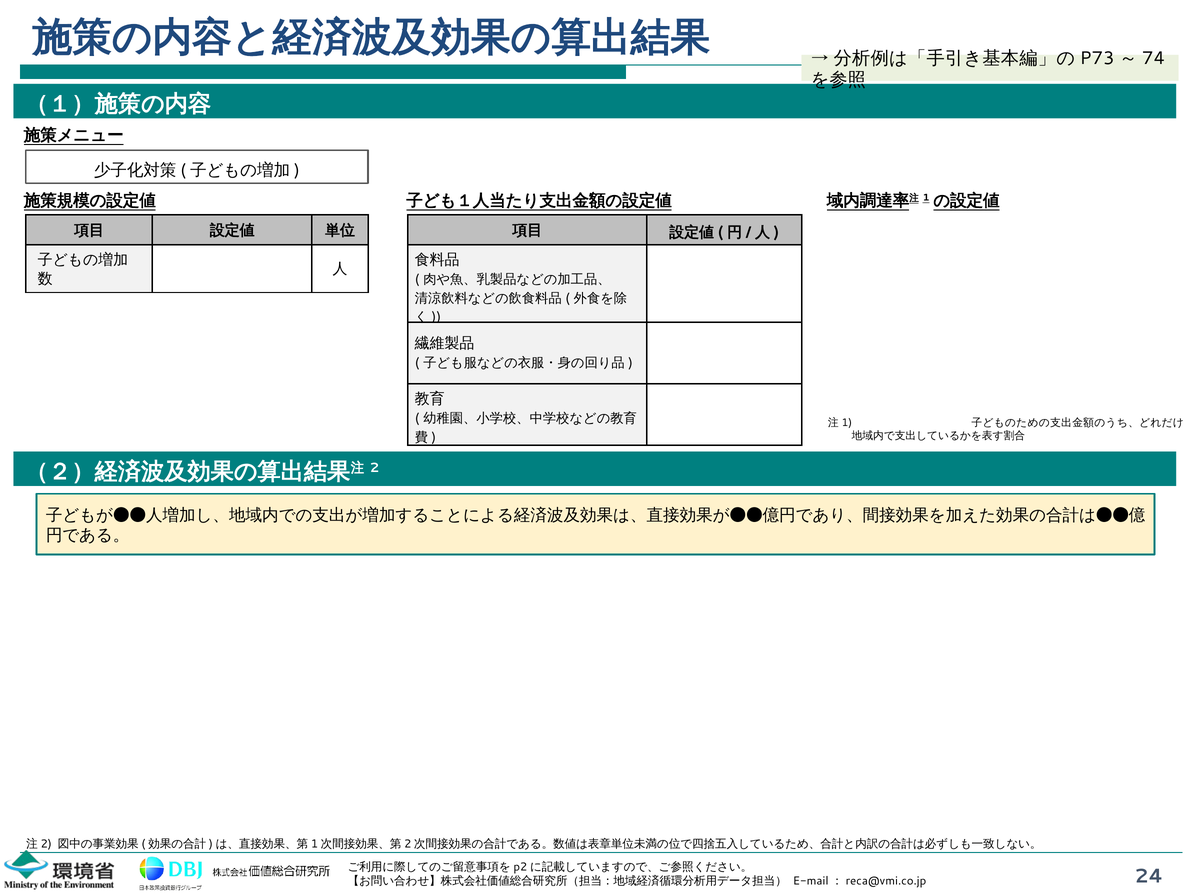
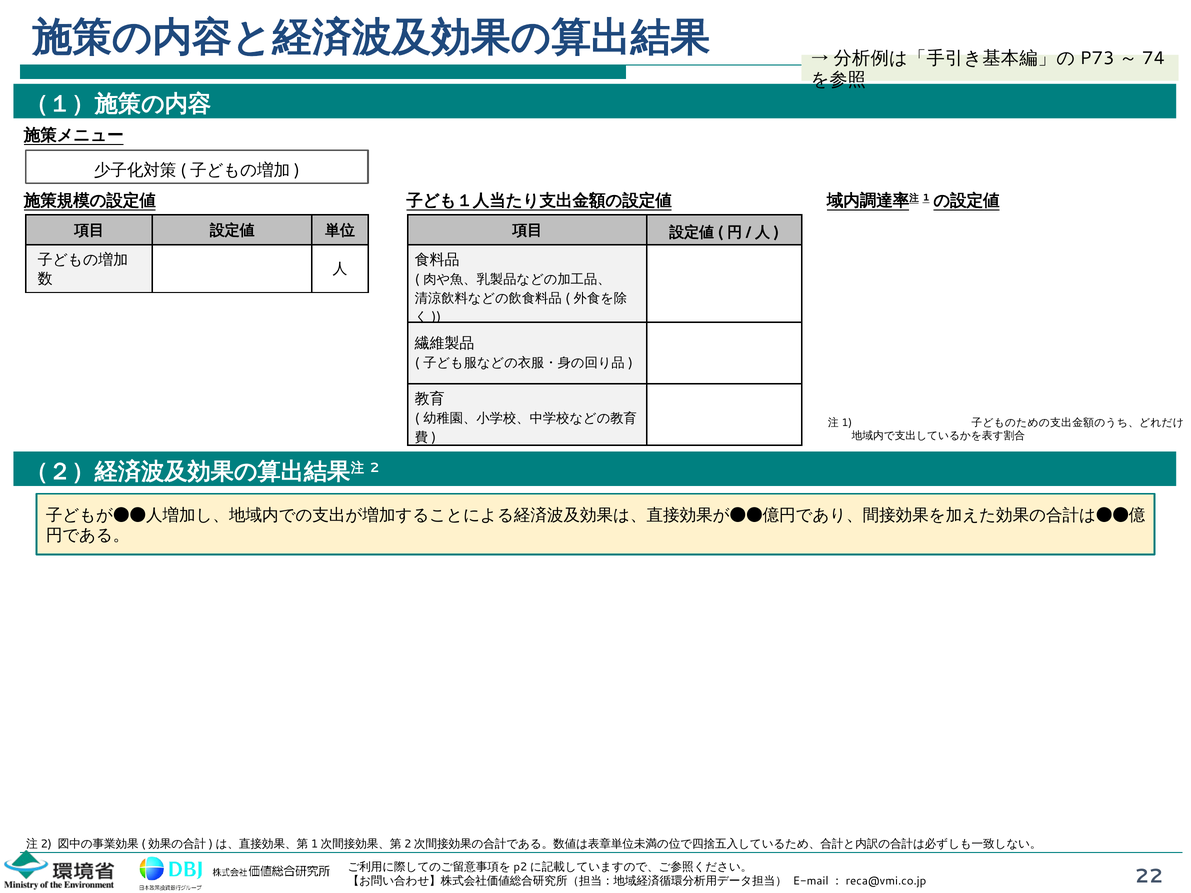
24: 24 -> 22
